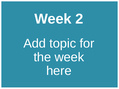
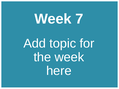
2: 2 -> 7
